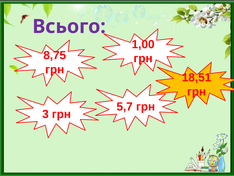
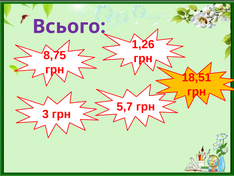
1,00: 1,00 -> 1,26
